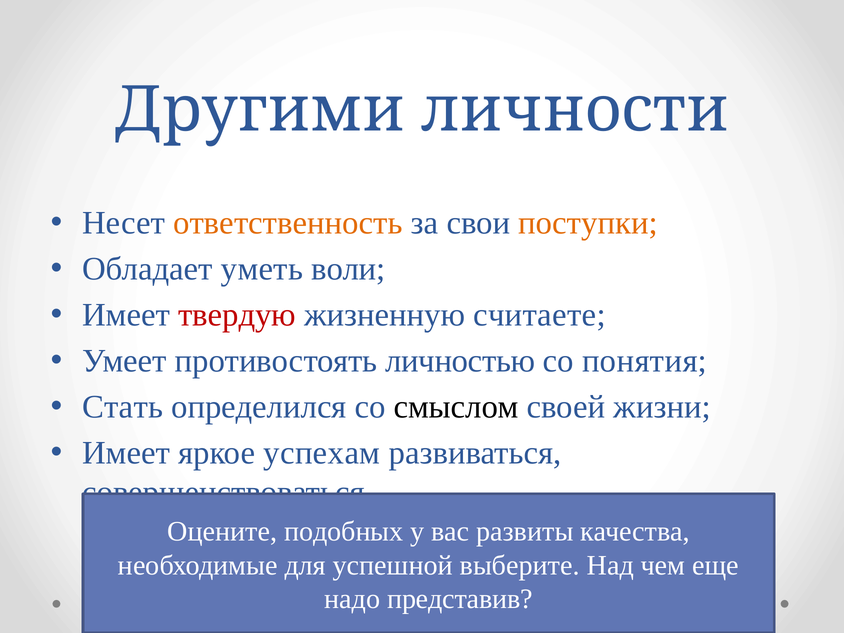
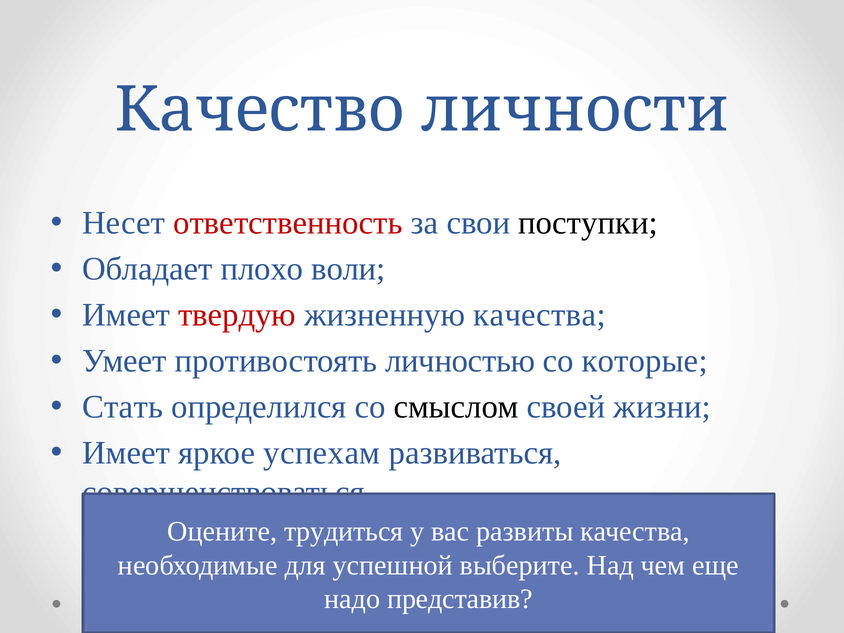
Другими: Другими -> Качество
ответственность colour: orange -> red
поступки colour: orange -> black
уметь: уметь -> плохо
жизненную считаете: считаете -> качества
понятия: понятия -> которые
подобных: подобных -> трудиться
